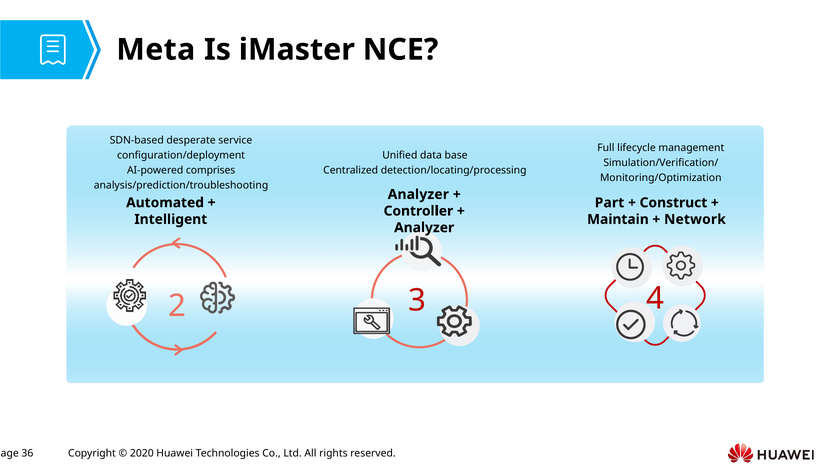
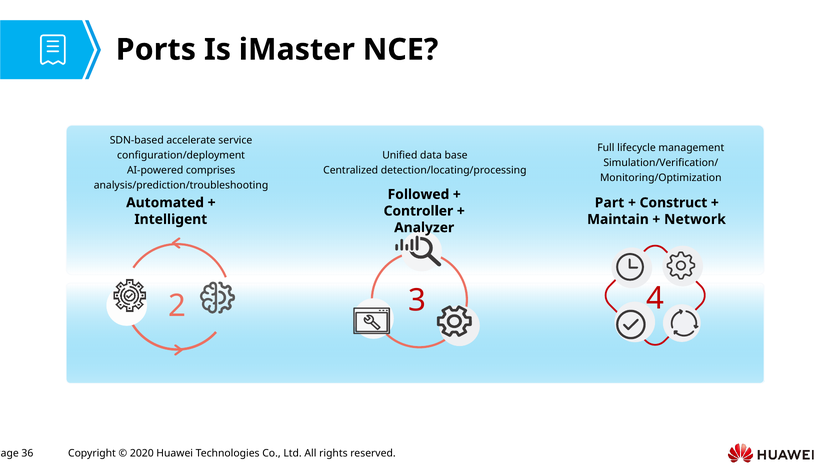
Meta: Meta -> Ports
desperate: desperate -> accelerate
Analyzer at (418, 194): Analyzer -> Followed
